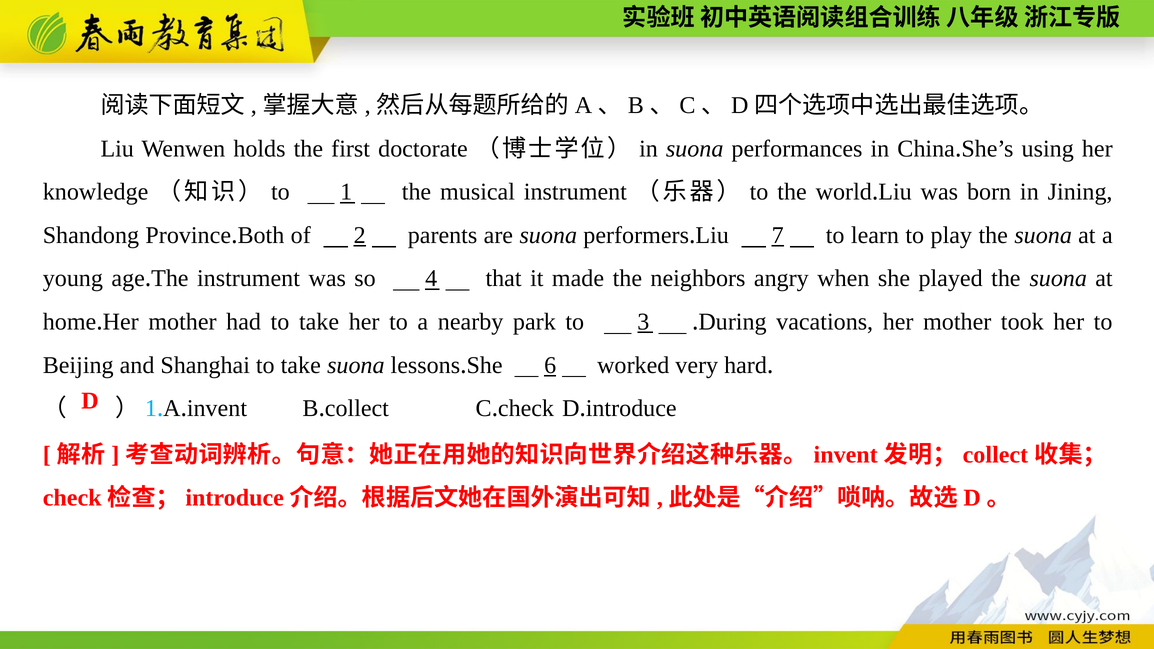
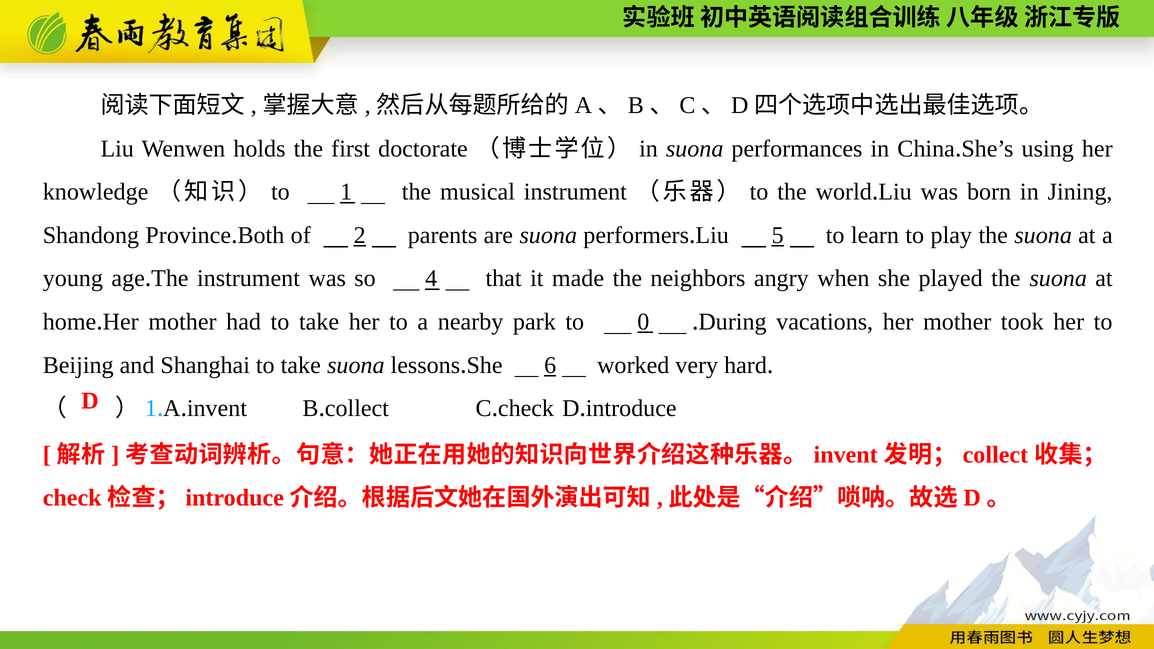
7: 7 -> 5
3: 3 -> 0
